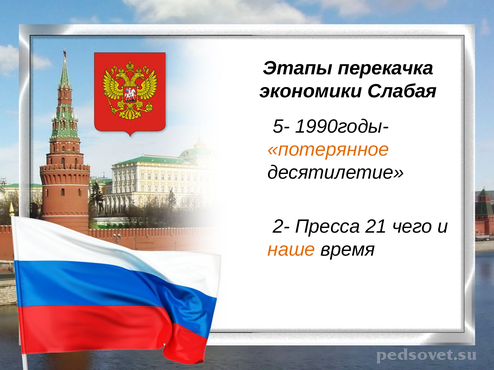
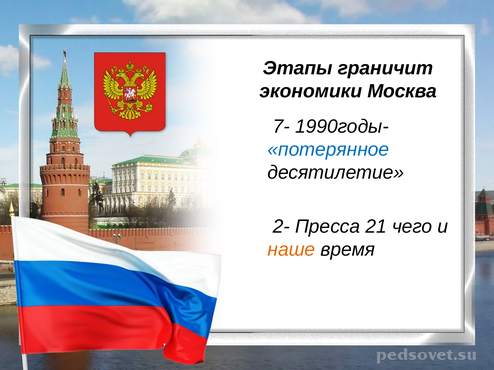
перекачка: перекачка -> граничит
Слабая: Слабая -> Москва
5-: 5- -> 7-
потерянное colour: orange -> blue
